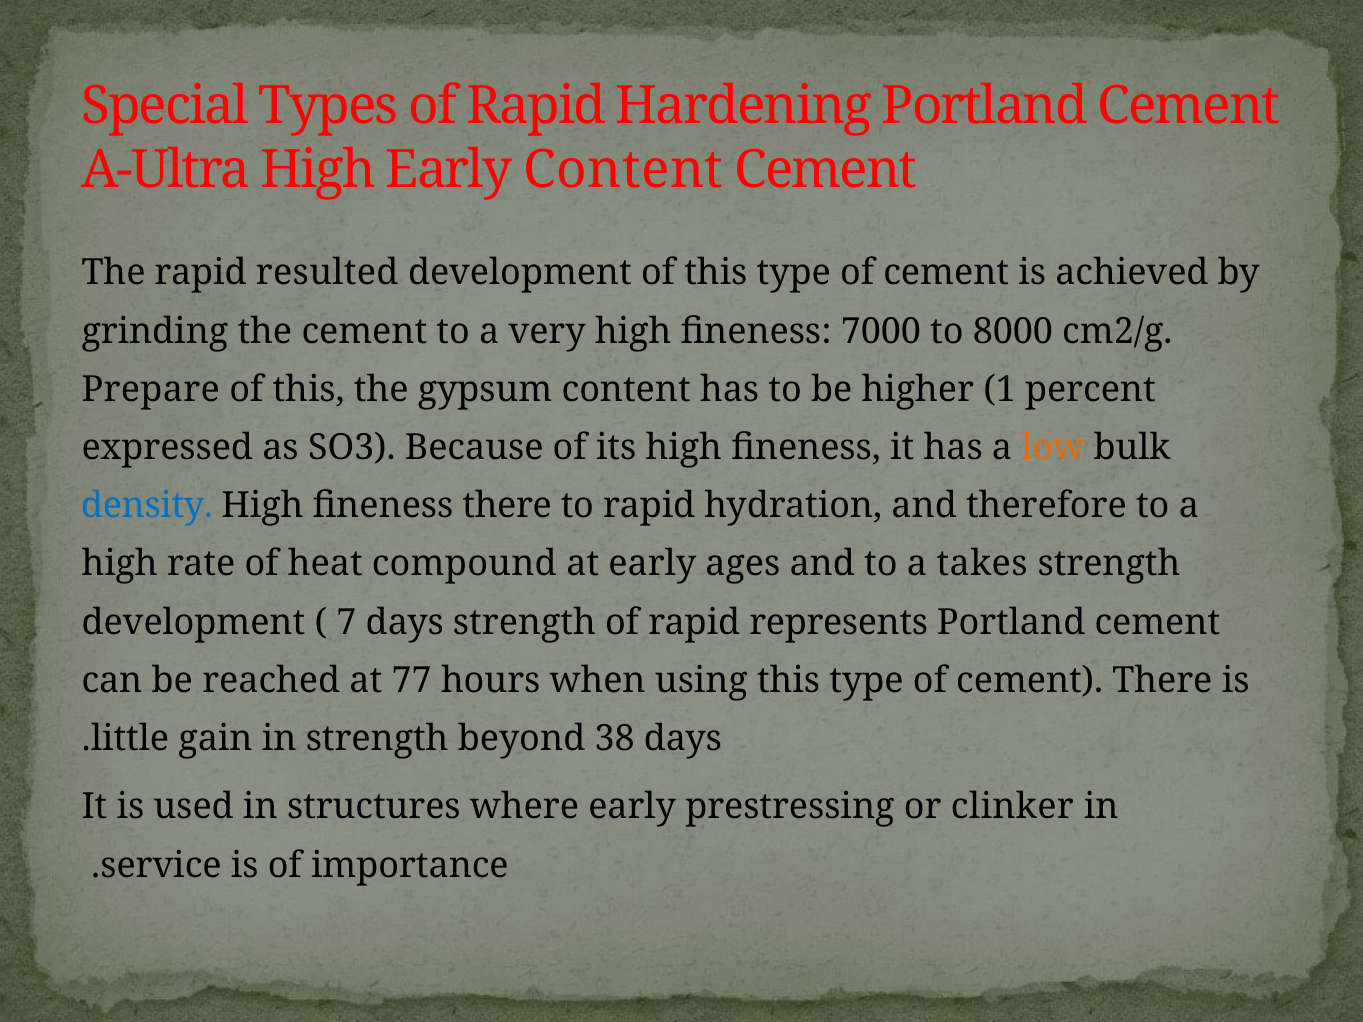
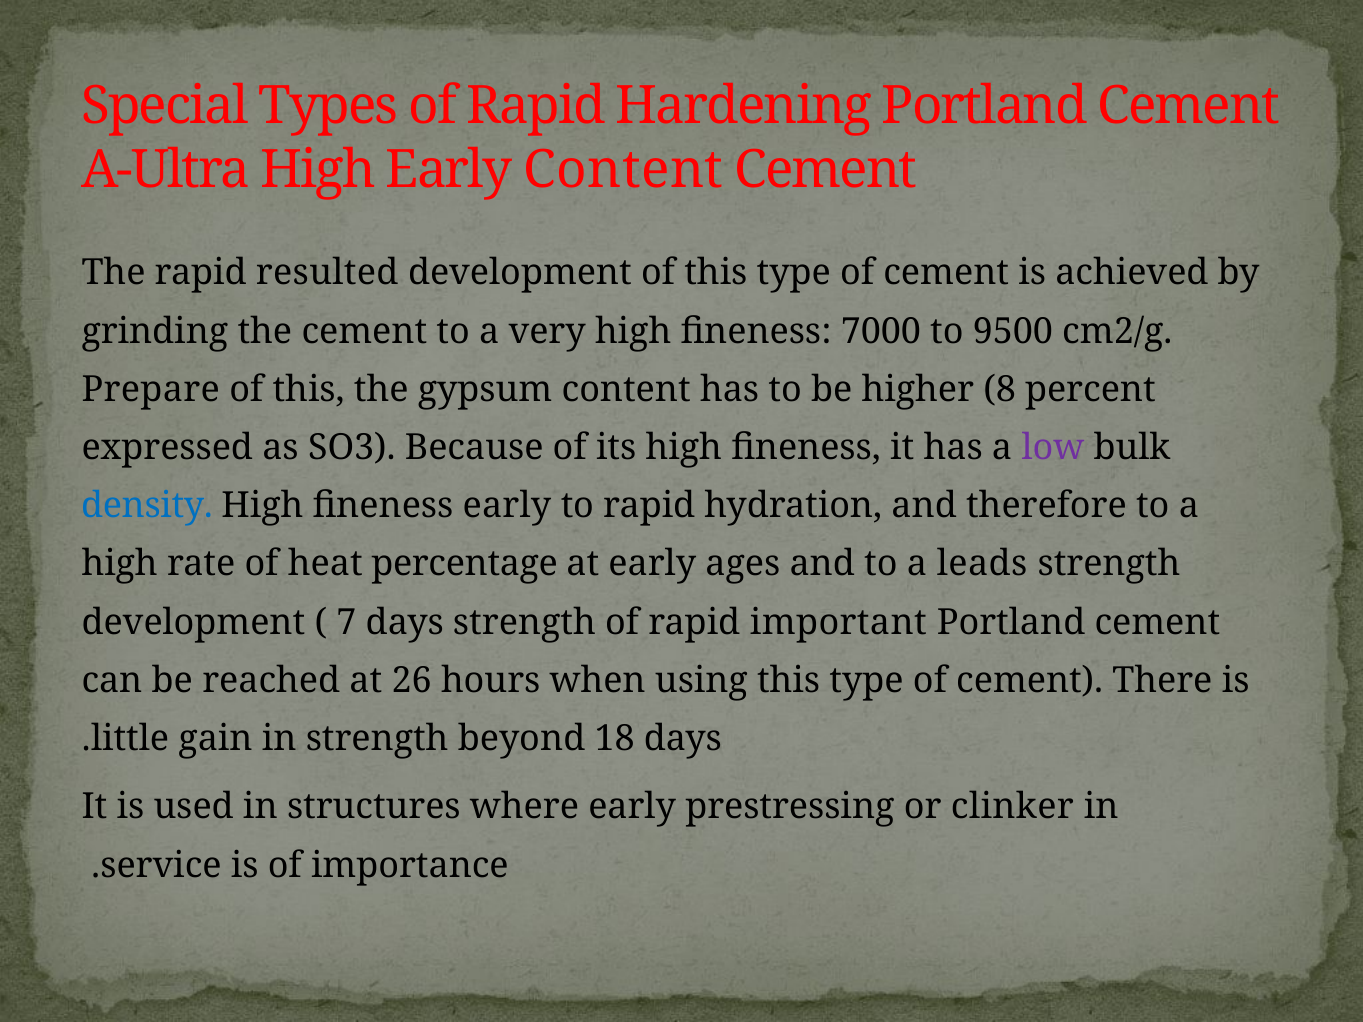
8000: 8000 -> 9500
1: 1 -> 8
low colour: orange -> purple
fineness there: there -> early
compound: compound -> percentage
takes: takes -> leads
represents: represents -> important
77: 77 -> 26
38: 38 -> 18
